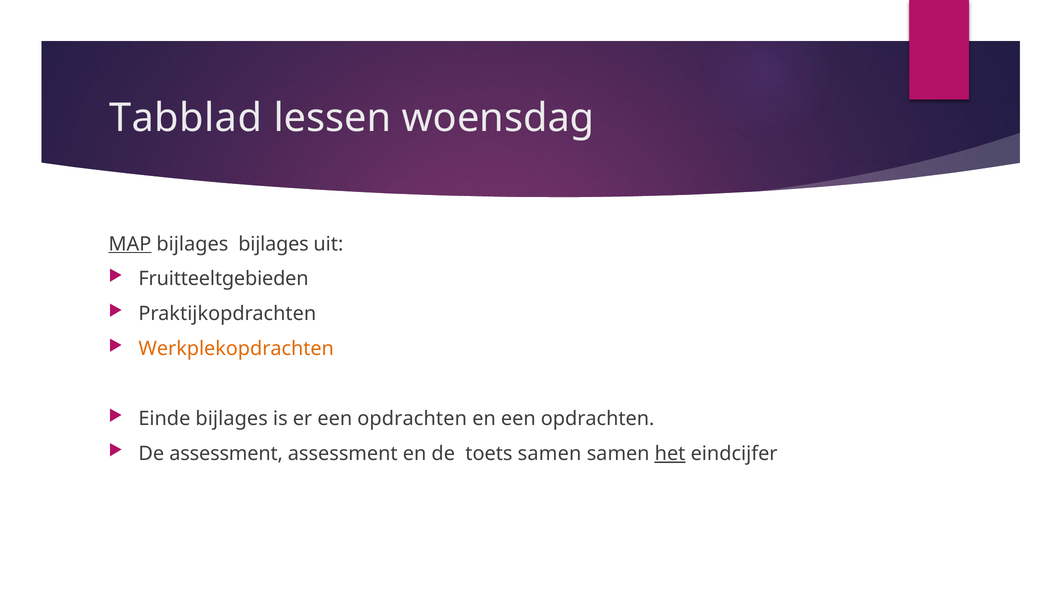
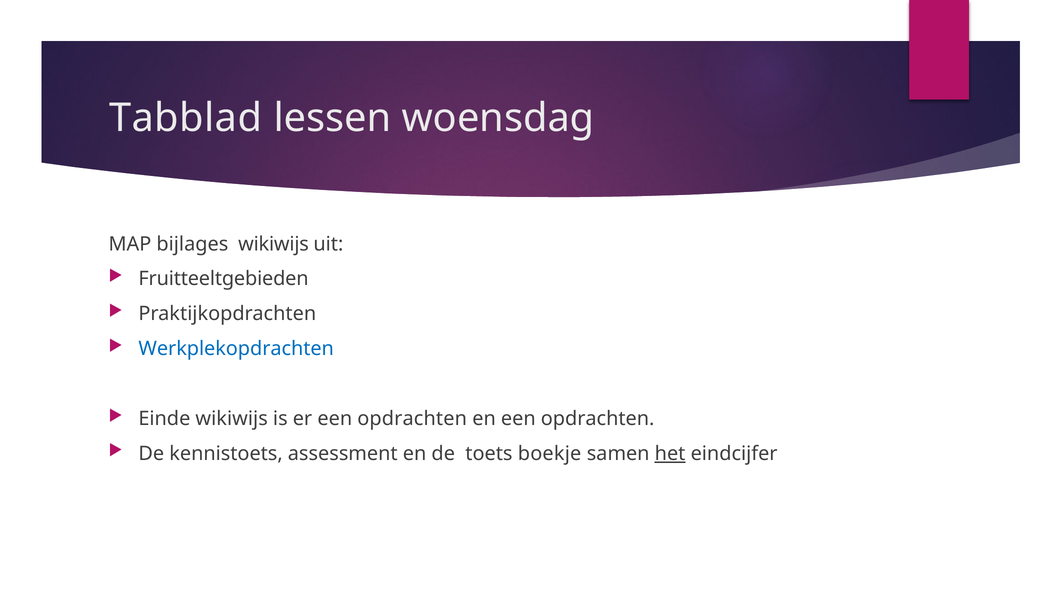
MAP underline: present -> none
bijlages bijlages: bijlages -> wikiwijs
Werkplekopdrachten colour: orange -> blue
Einde bijlages: bijlages -> wikiwijs
De assessment: assessment -> kennistoets
toets samen: samen -> boekje
